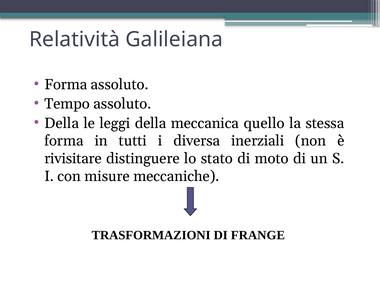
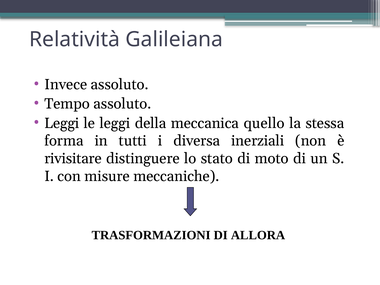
Forma at (66, 85): Forma -> Invece
Della at (62, 123): Della -> Leggi
FRANGE: FRANGE -> ALLORA
